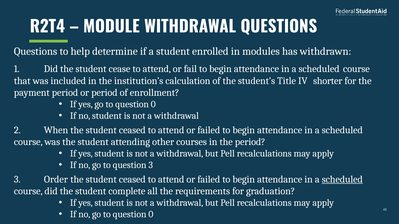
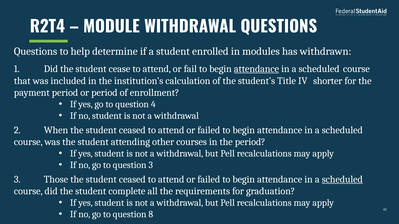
attendance at (256, 69) underline: none -> present
0 at (153, 105): 0 -> 4
Order: Order -> Those
0 at (151, 215): 0 -> 8
